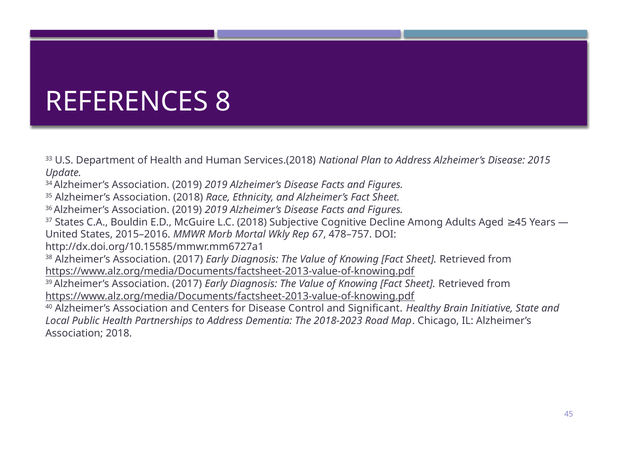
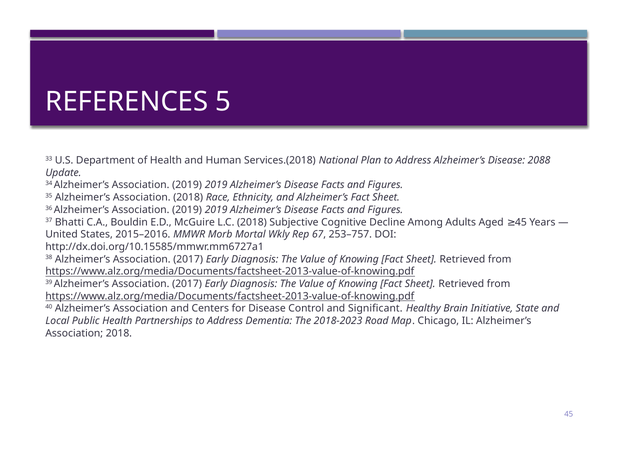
8: 8 -> 5
2015: 2015 -> 2088
37 States: States -> Bhatti
478–757: 478–757 -> 253–757
